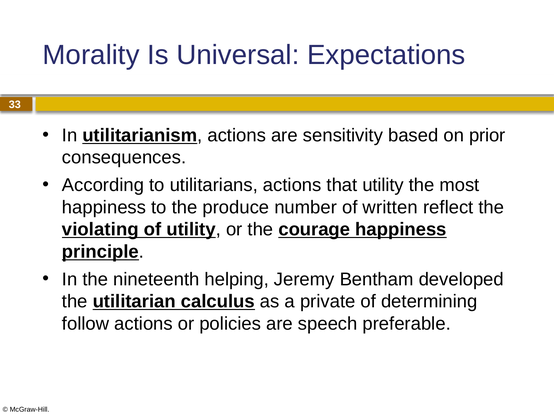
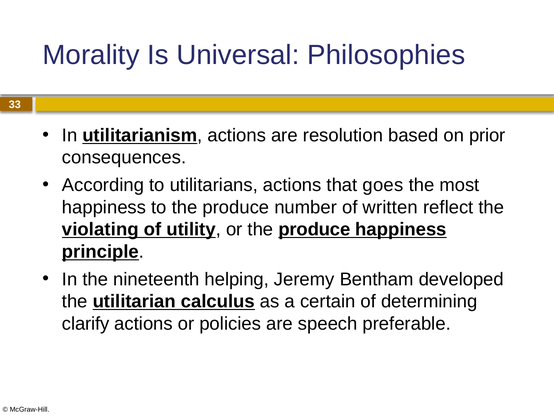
Expectations: Expectations -> Philosophies
sensitivity: sensitivity -> resolution
that utility: utility -> goes
or the courage: courage -> produce
private: private -> certain
follow: follow -> clarify
